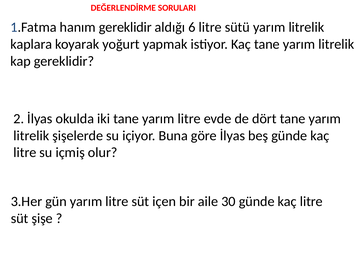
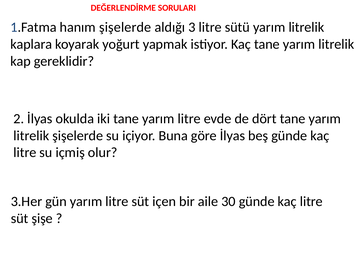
hanım gereklidir: gereklidir -> şişelerde
6: 6 -> 3
